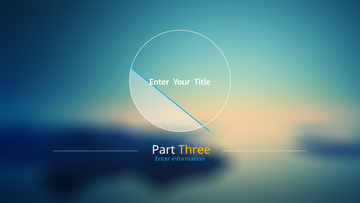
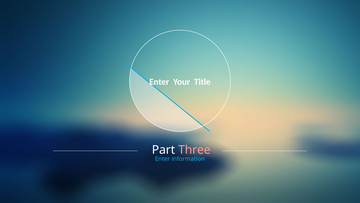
Three colour: yellow -> pink
